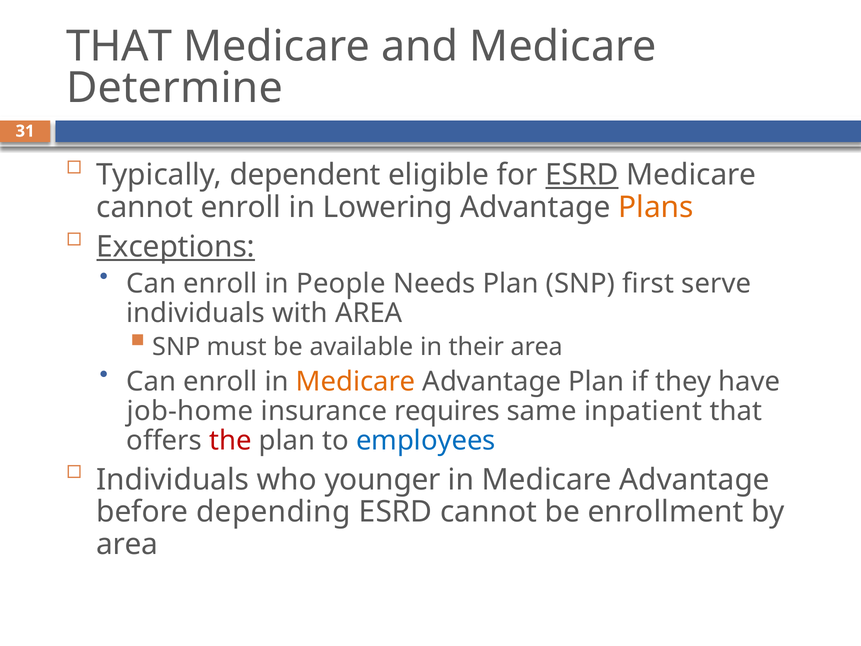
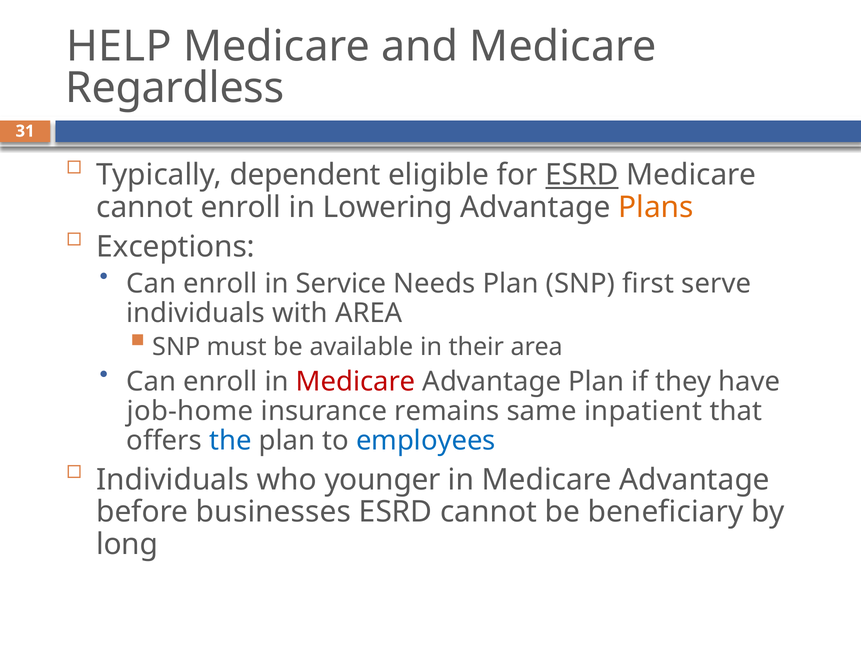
THAT at (119, 47): THAT -> HELP
Determine: Determine -> Regardless
Exceptions underline: present -> none
People: People -> Service
Medicare at (356, 381) colour: orange -> red
requires: requires -> remains
the colour: red -> blue
depending: depending -> businesses
enrollment: enrollment -> beneficiary
area at (127, 544): area -> long
